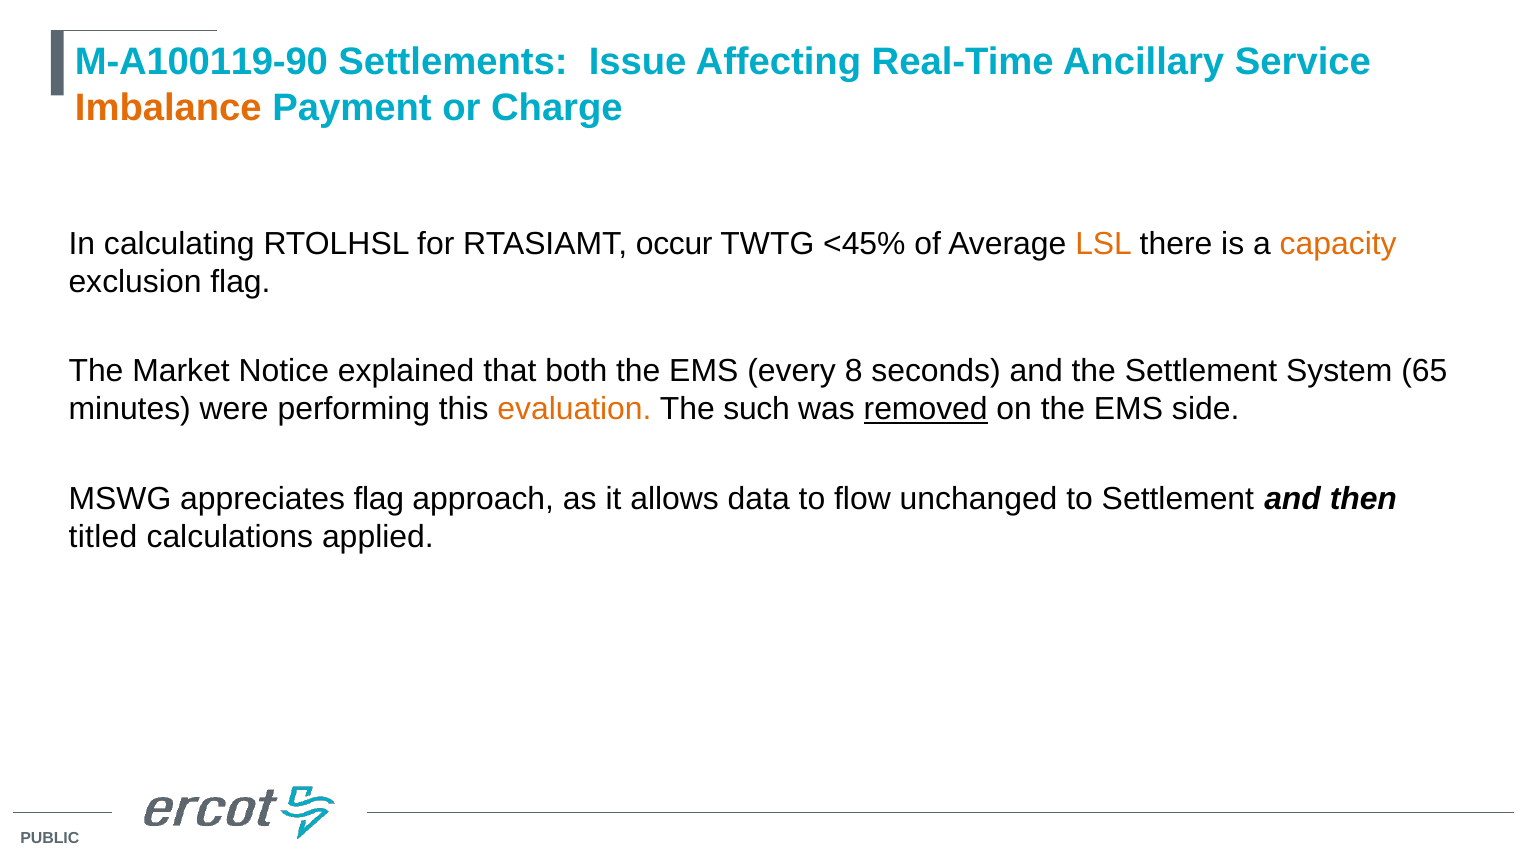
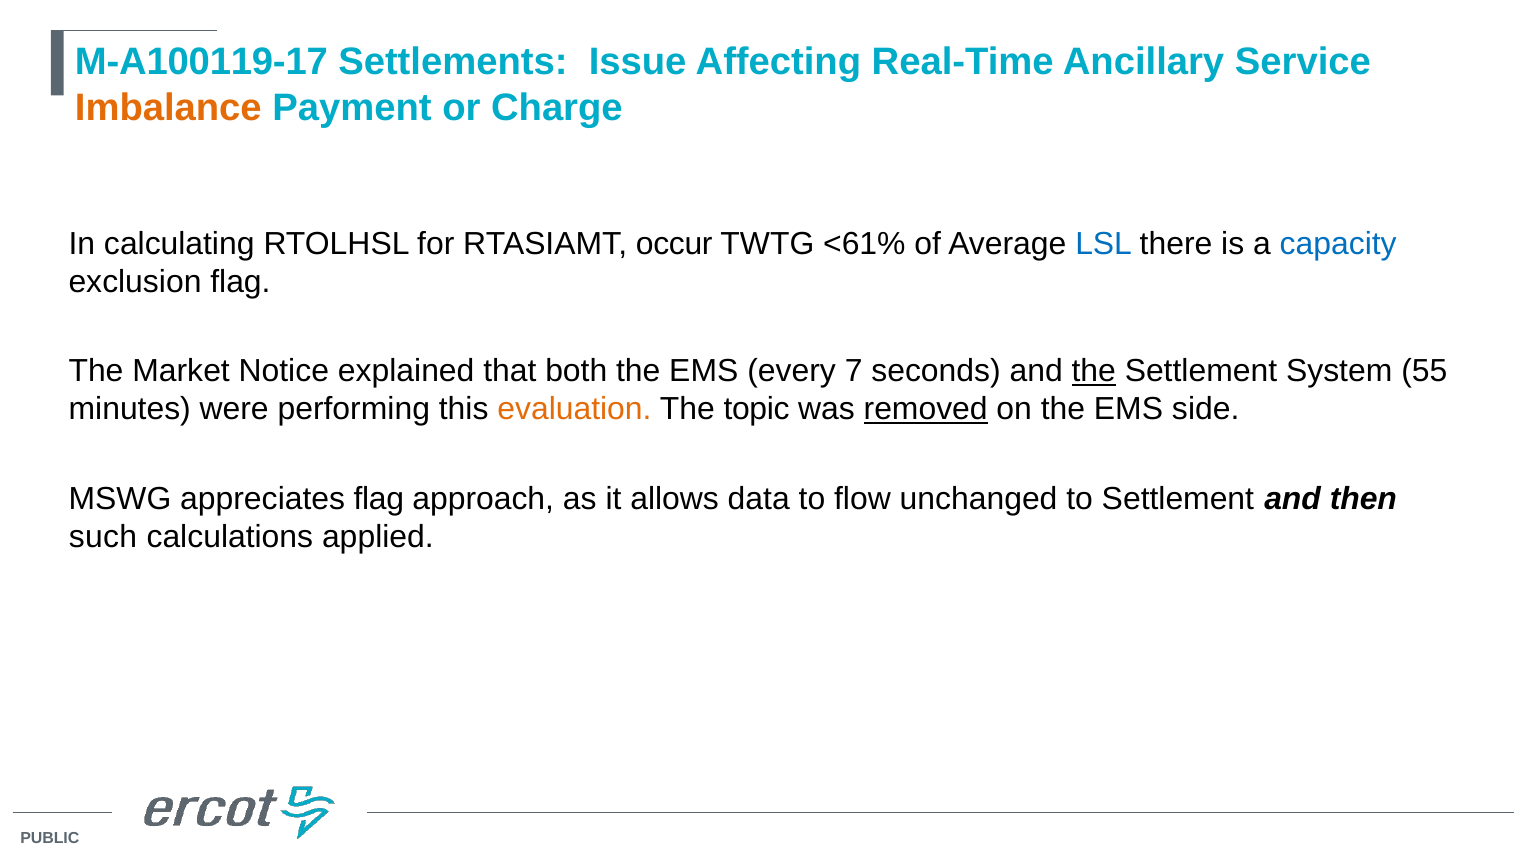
M-A100119-90: M-A100119-90 -> M-A100119-17
<45%: <45% -> <61%
LSL colour: orange -> blue
capacity colour: orange -> blue
8: 8 -> 7
the at (1094, 371) underline: none -> present
65: 65 -> 55
such: such -> topic
titled: titled -> such
